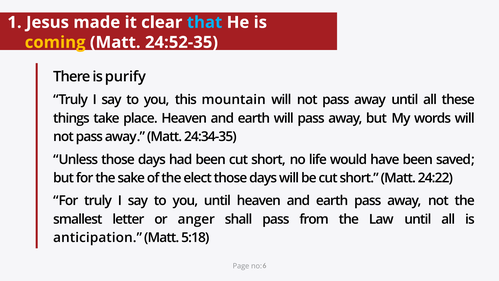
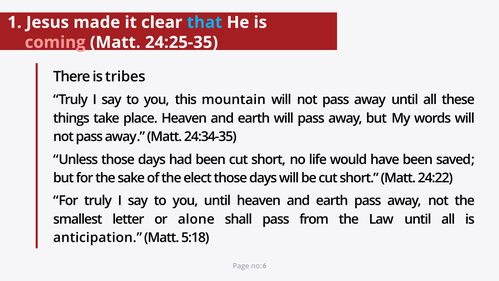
coming colour: yellow -> pink
24:52-35: 24:52-35 -> 24:25-35
purify: purify -> tribes
anger: anger -> alone
